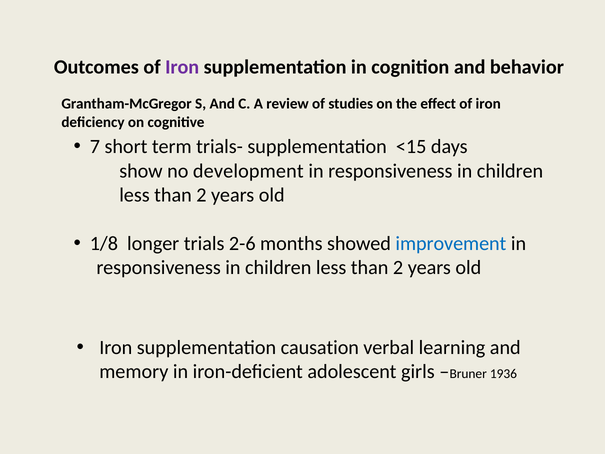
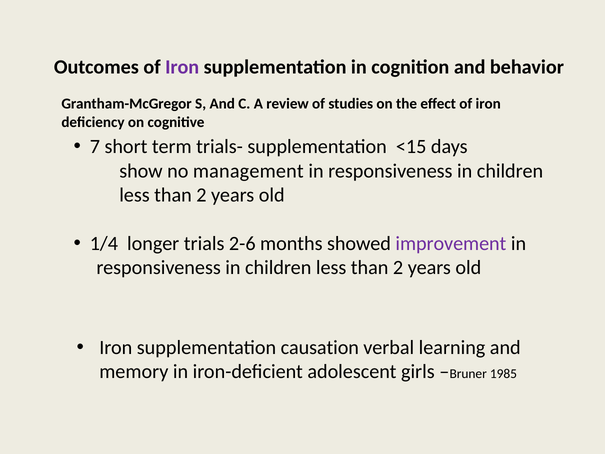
development: development -> management
1/8: 1/8 -> 1/4
improvement colour: blue -> purple
1936: 1936 -> 1985
